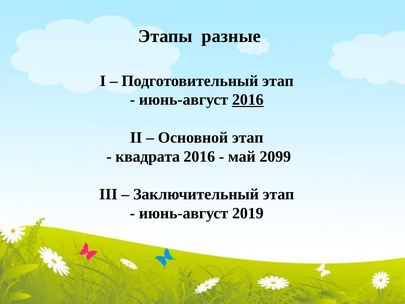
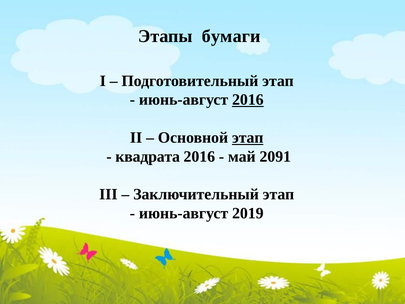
разные: разные -> бумаги
этап at (248, 137) underline: none -> present
2099: 2099 -> 2091
